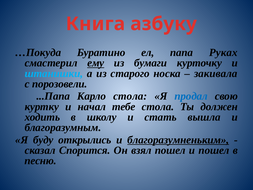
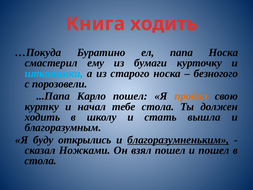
Книга азбуку: азбуку -> ходить
папа Руках: Руках -> Носка
ему underline: present -> none
закивала: закивала -> безногого
Карло стола: стола -> пошел
продал colour: blue -> orange
Спорится: Спорится -> Ножками
песню at (41, 161): песню -> стола
